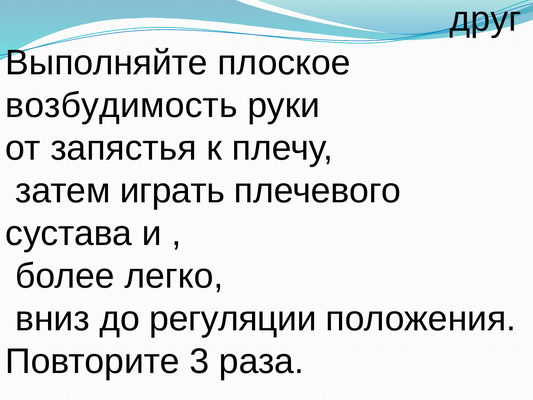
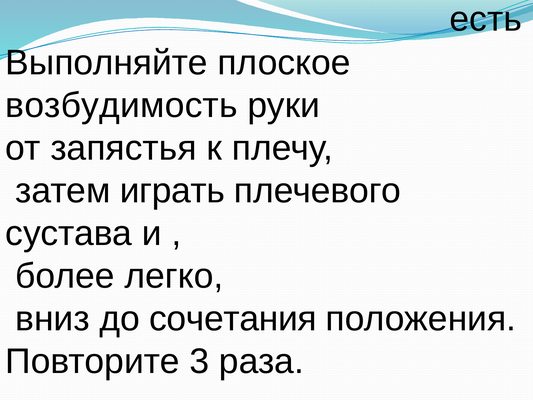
друг: друг -> есть
регуляции: регуляции -> сочетания
